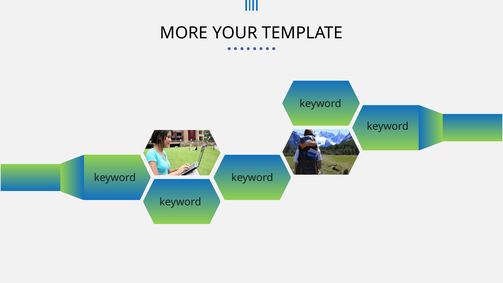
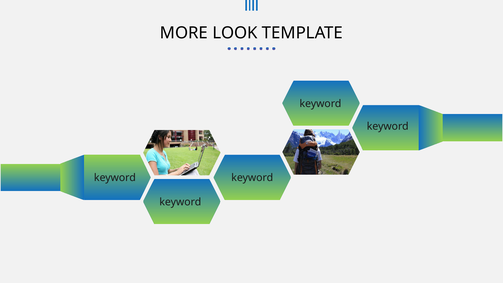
YOUR: YOUR -> LOOK
